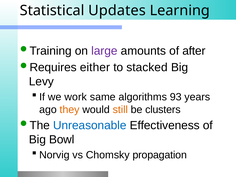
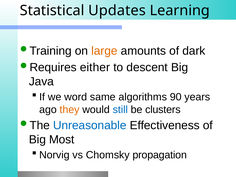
large colour: purple -> orange
after: after -> dark
stacked: stacked -> descent
Levy: Levy -> Java
work: work -> word
93: 93 -> 90
still colour: orange -> blue
Bowl: Bowl -> Most
